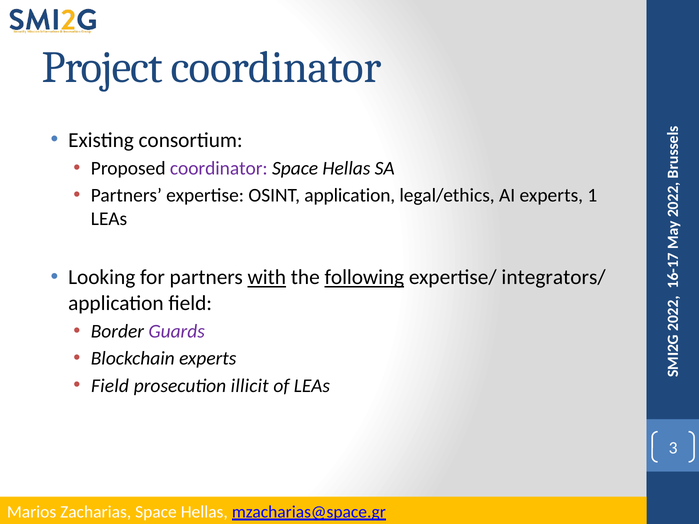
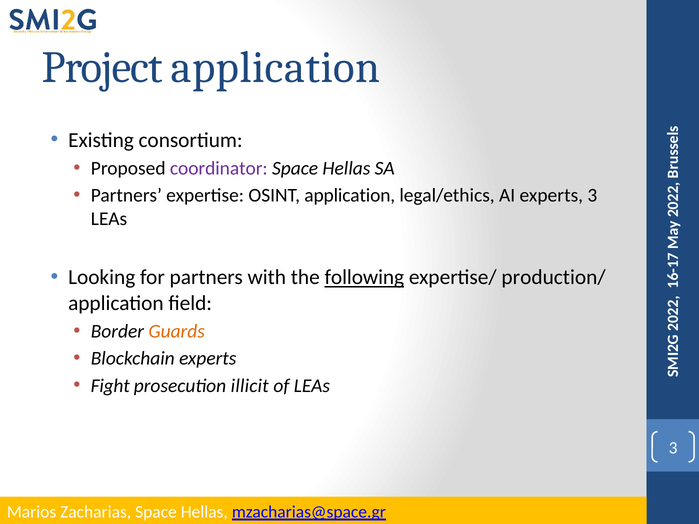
Project coordinator: coordinator -> application
experts 1: 1 -> 3
with underline: present -> none
integrators/: integrators/ -> production/
Guards colour: purple -> orange
Field at (110, 386): Field -> Fight
